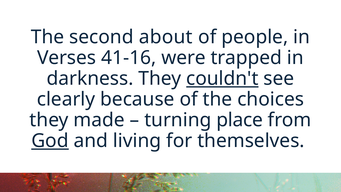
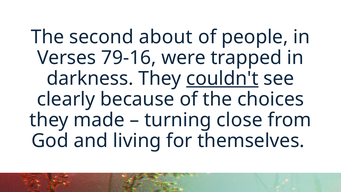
41-16: 41-16 -> 79-16
place: place -> close
God underline: present -> none
